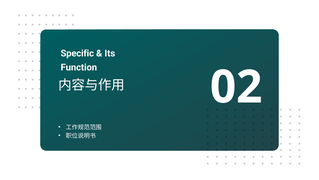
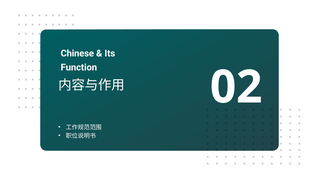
Specific: Specific -> Chinese
